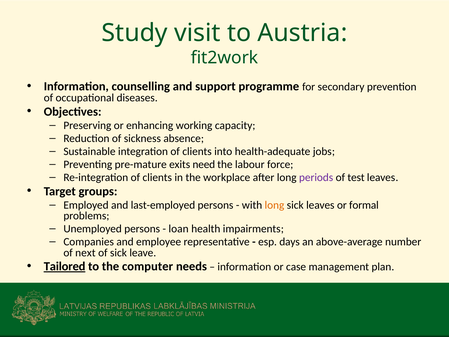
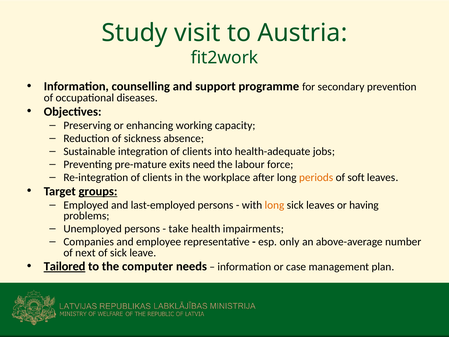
periods colour: purple -> orange
test: test -> soft
groups underline: none -> present
formal: formal -> having
loan: loan -> take
days: days -> only
